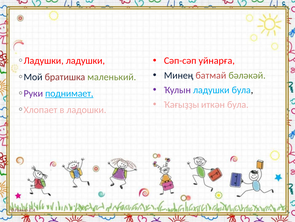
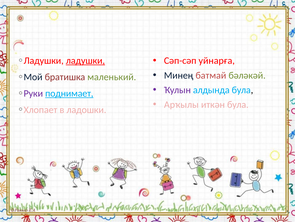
ладушки at (85, 61) underline: none -> present
Ҡулын ладушки: ладушки -> алдында
Ҡағыҙҙы: Ҡағыҙҙы -> Арҡылы
